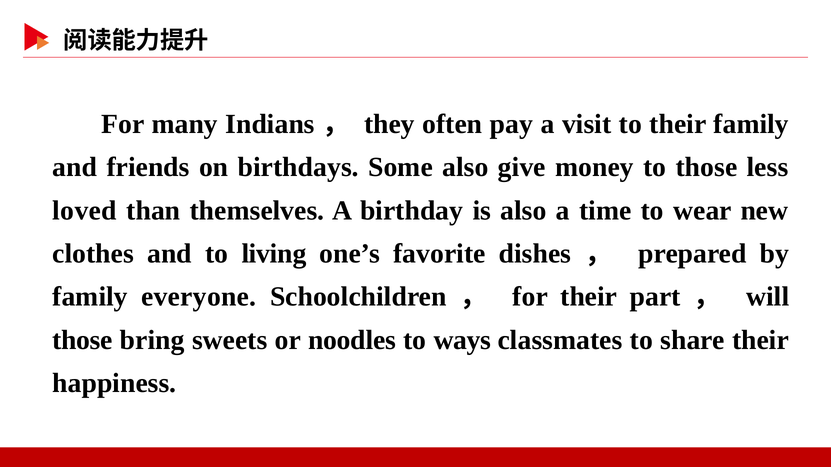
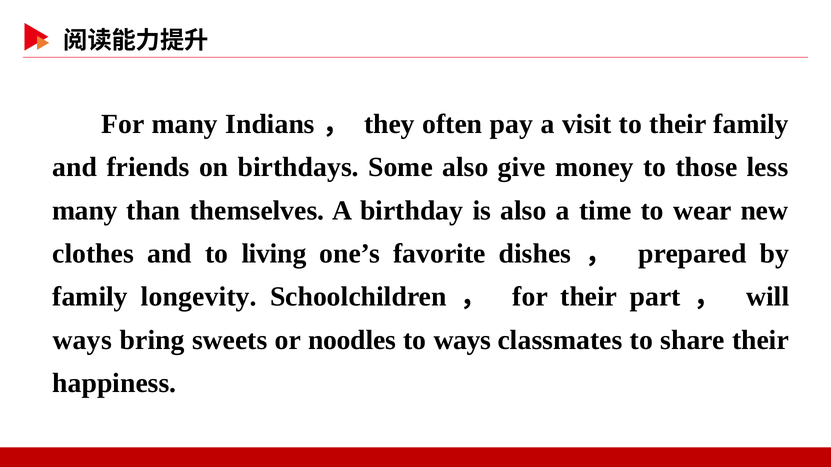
loved at (85, 211): loved -> many
everyone: everyone -> longevity
those at (83, 340): those -> ways
